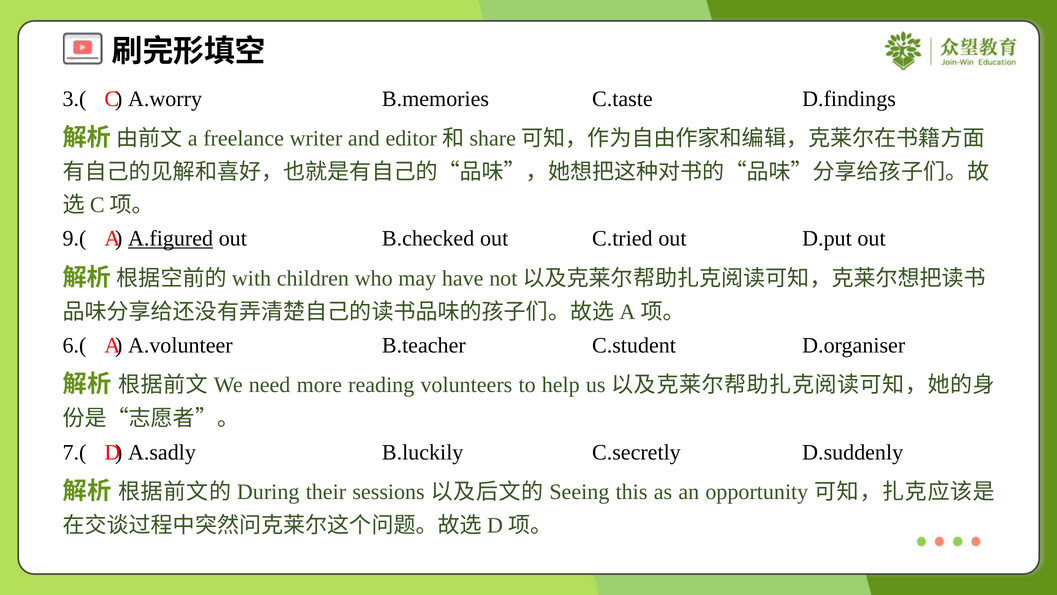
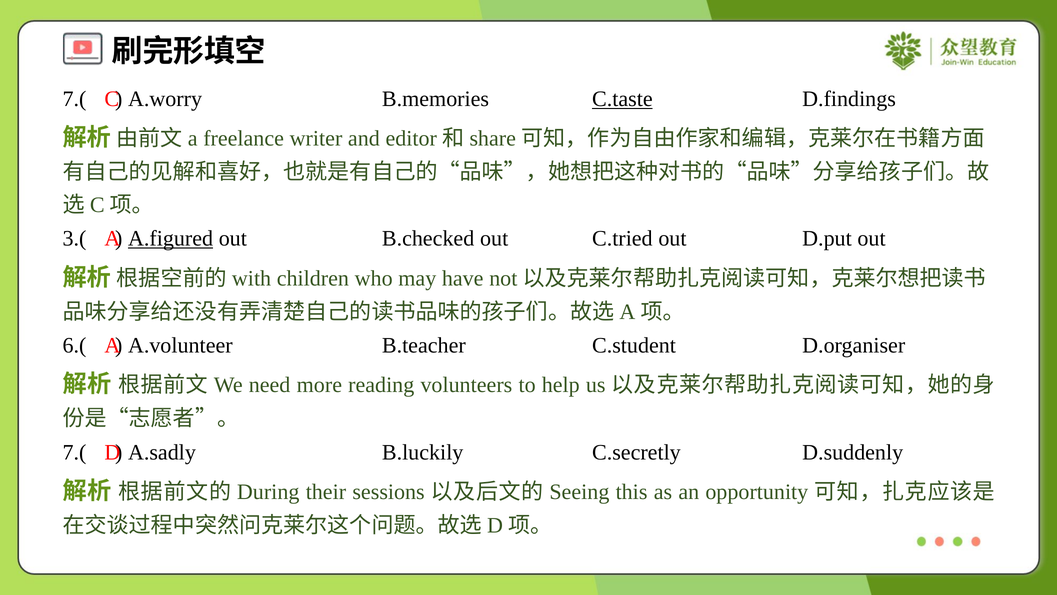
3.( at (75, 99): 3.( -> 7.(
C.taste underline: none -> present
9.(: 9.( -> 3.(
